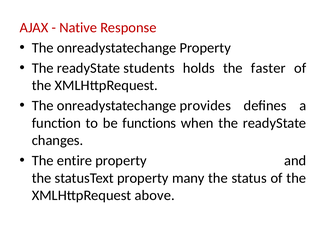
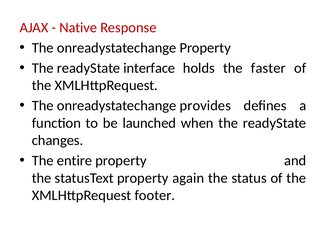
students: students -> interface
functions: functions -> launched
many: many -> again
above: above -> footer
